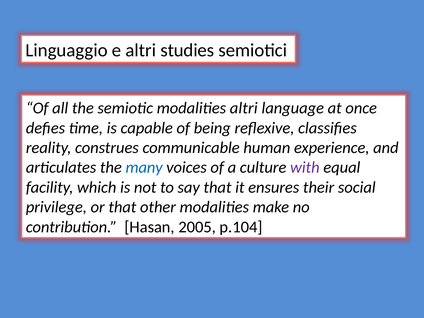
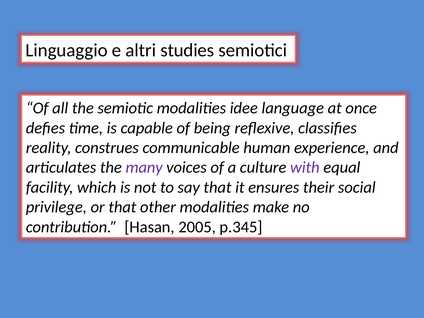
modalities altri: altri -> idee
many colour: blue -> purple
p.104: p.104 -> p.345
